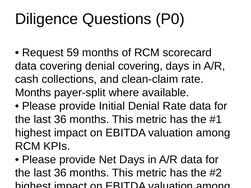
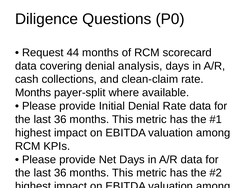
59: 59 -> 44
denial covering: covering -> analysis
